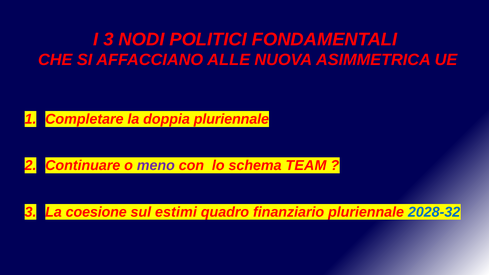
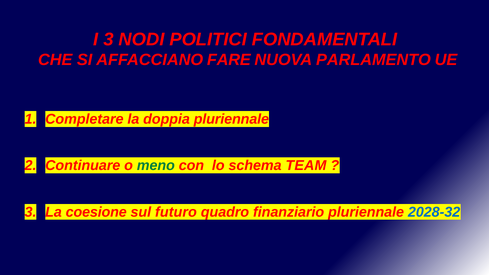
ALLE: ALLE -> FARE
ASIMMETRICA: ASIMMETRICA -> PARLAMENTO
meno colour: purple -> green
estimi: estimi -> futuro
